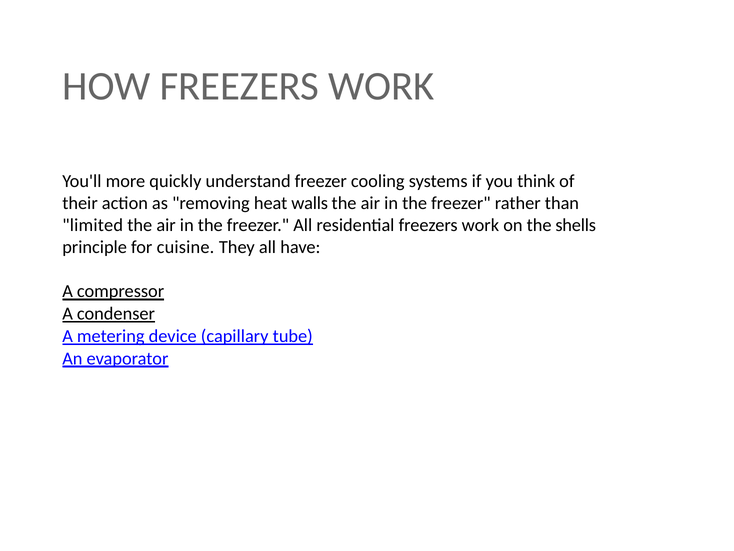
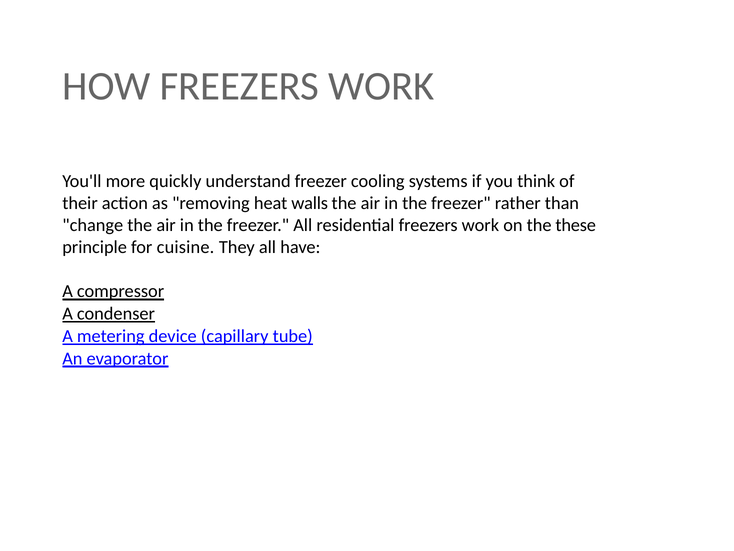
limited: limited -> change
shells: shells -> these
